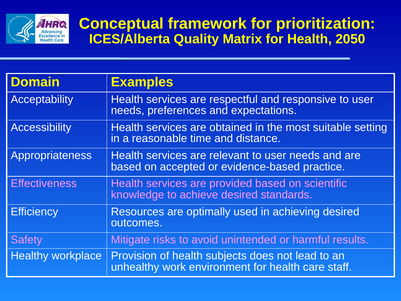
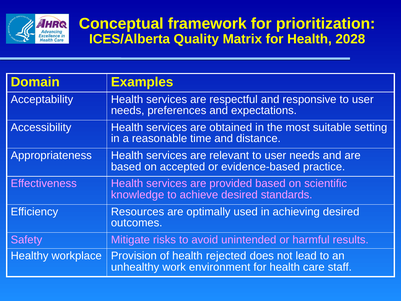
2050: 2050 -> 2028
subjects: subjects -> rejected
